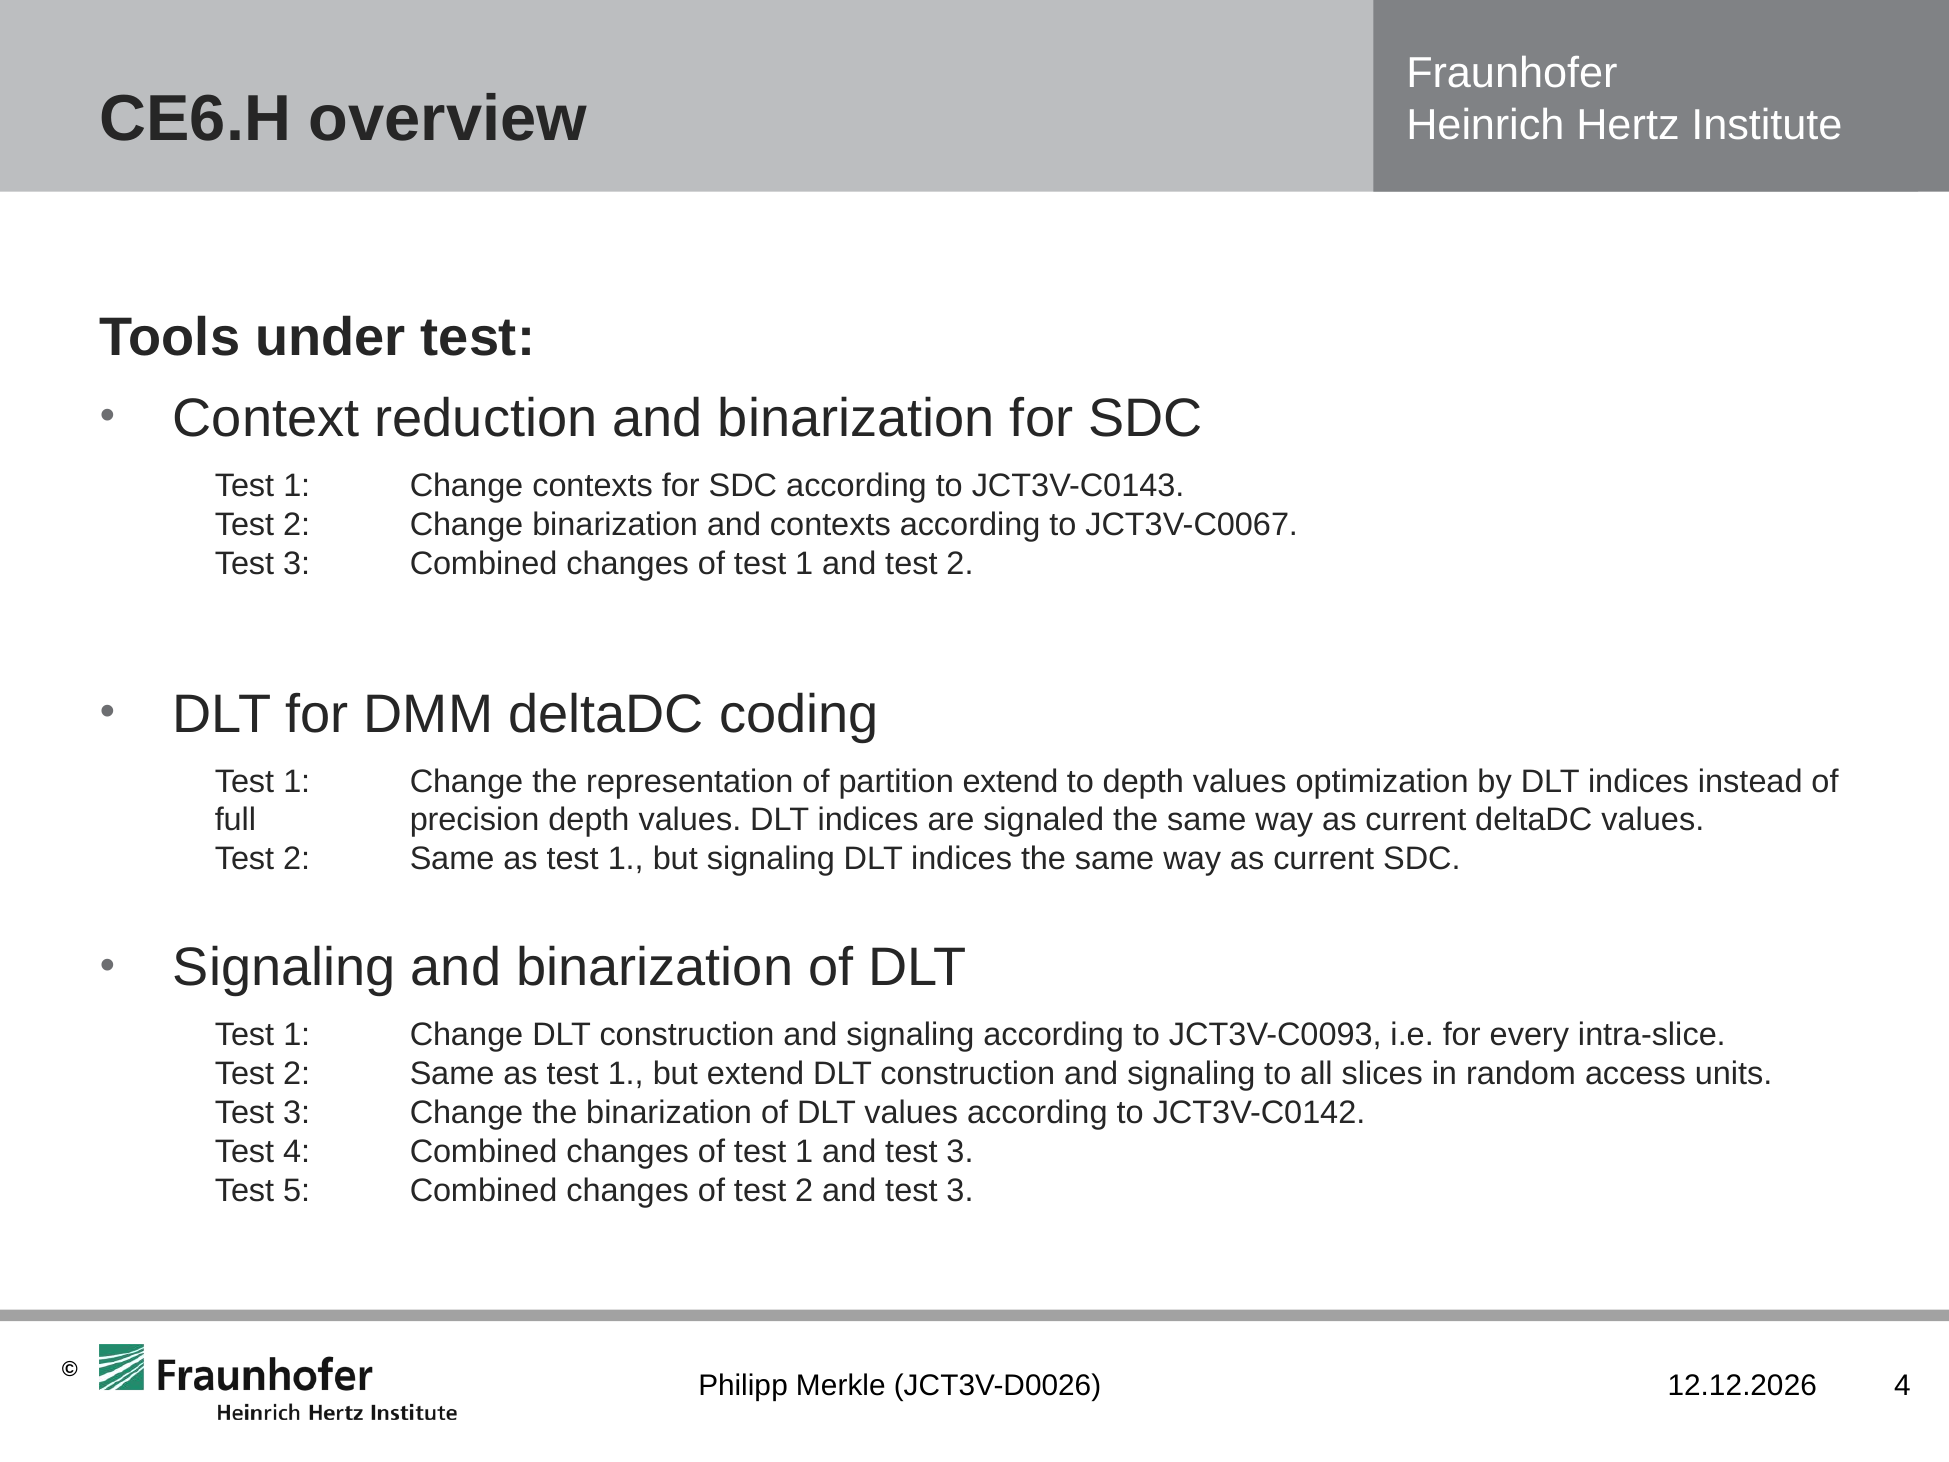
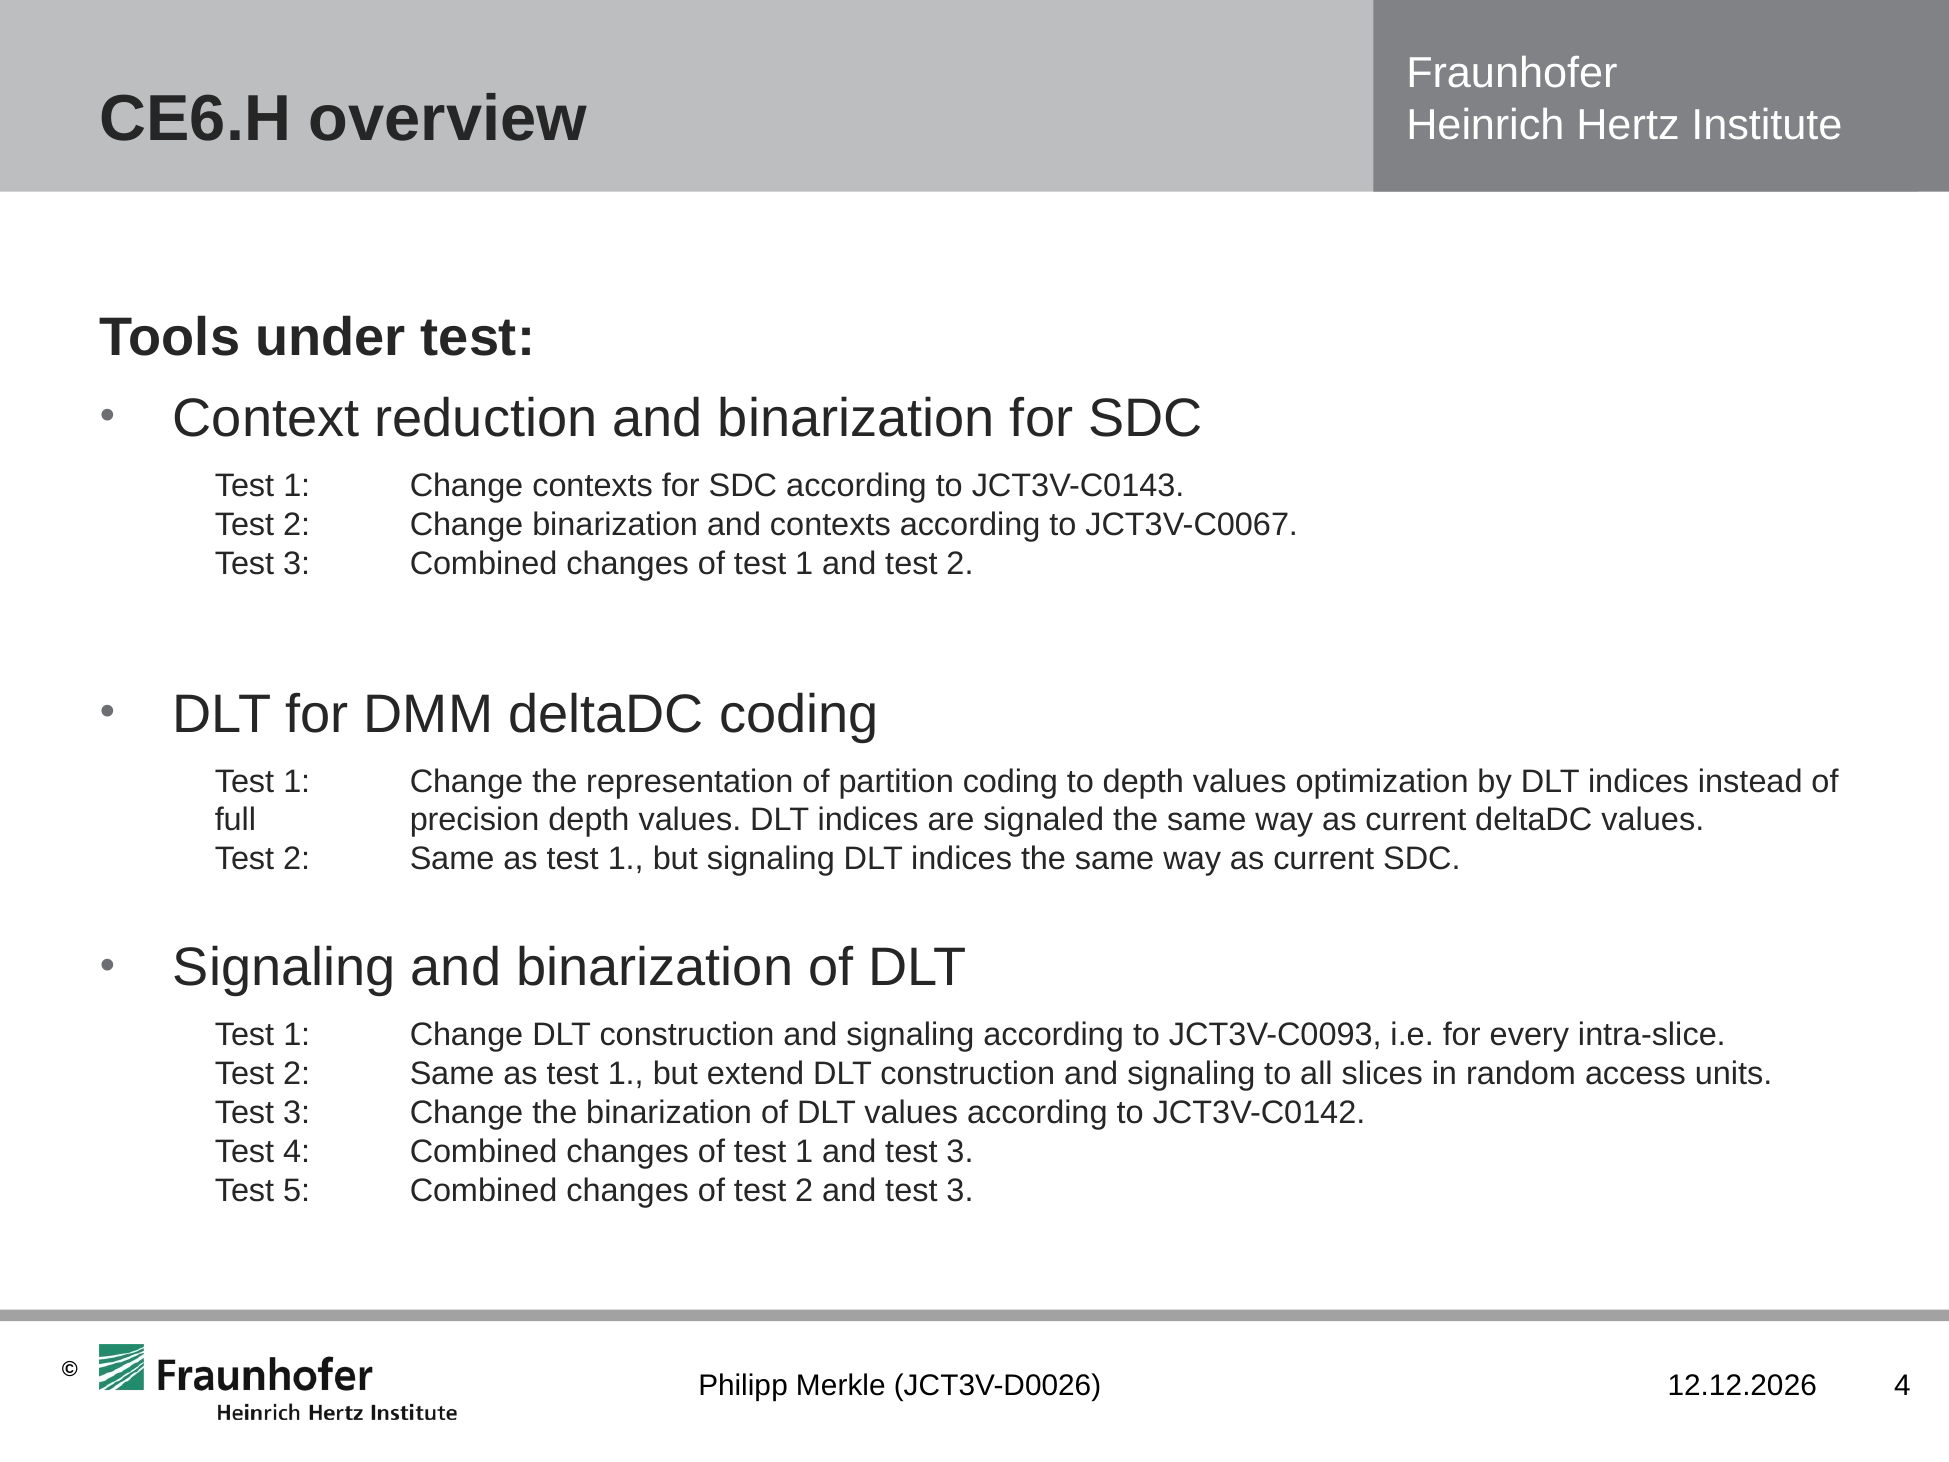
partition extend: extend -> coding
